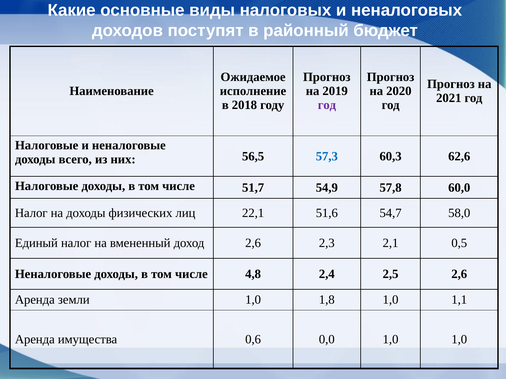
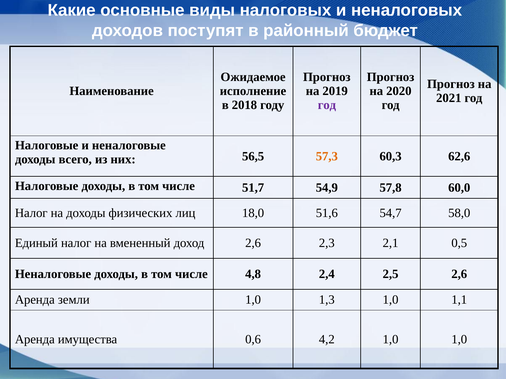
57,3 colour: blue -> orange
22,1: 22,1 -> 18,0
1,8: 1,8 -> 1,3
0,0: 0,0 -> 4,2
